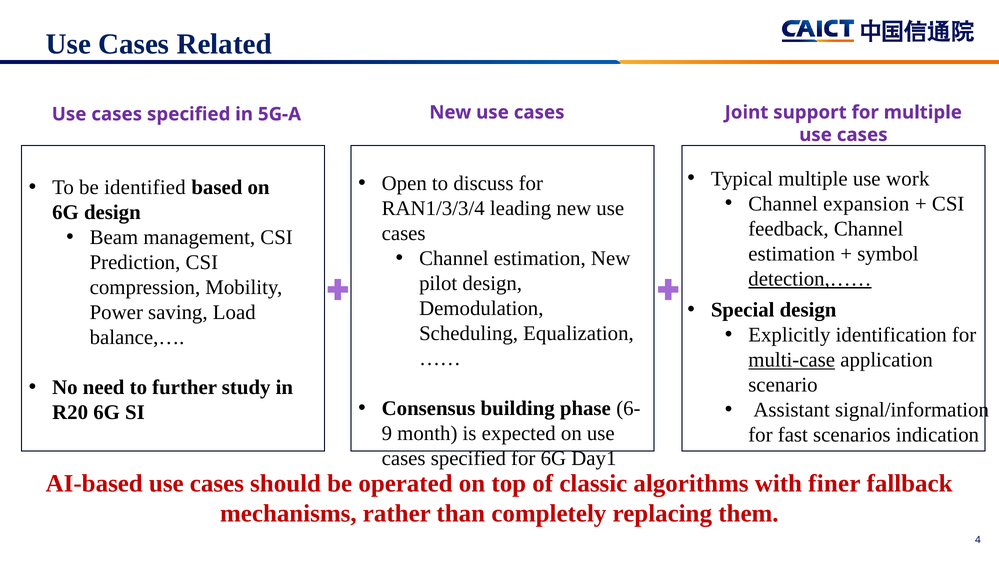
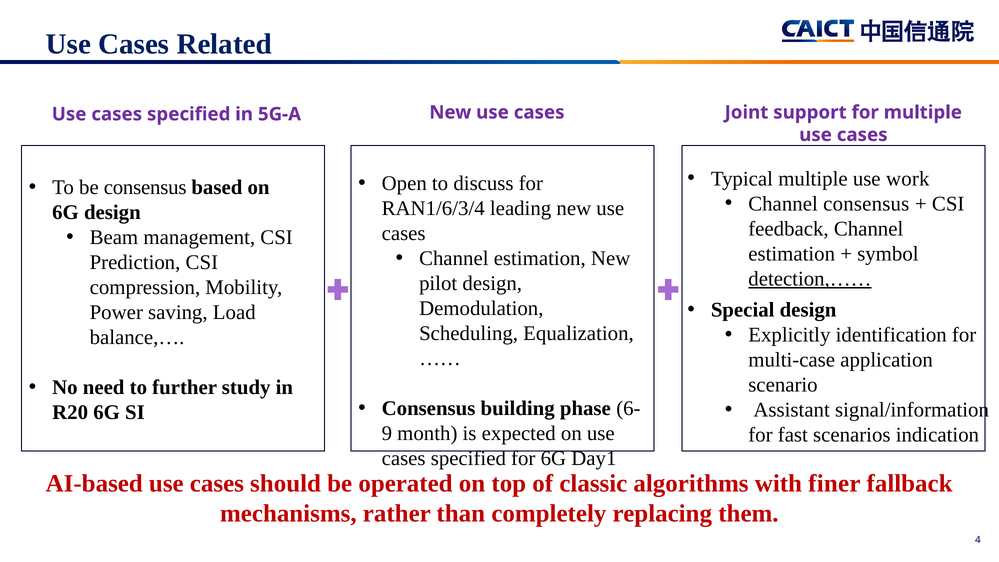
be identified: identified -> consensus
Channel expansion: expansion -> consensus
RAN1/3/3/4: RAN1/3/3/4 -> RAN1/6/3/4
multi-case underline: present -> none
